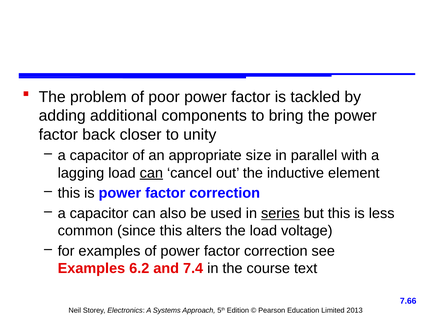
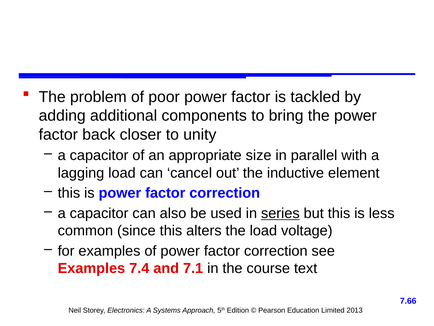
can at (151, 173) underline: present -> none
6.2: 6.2 -> 7.4
7.4: 7.4 -> 7.1
